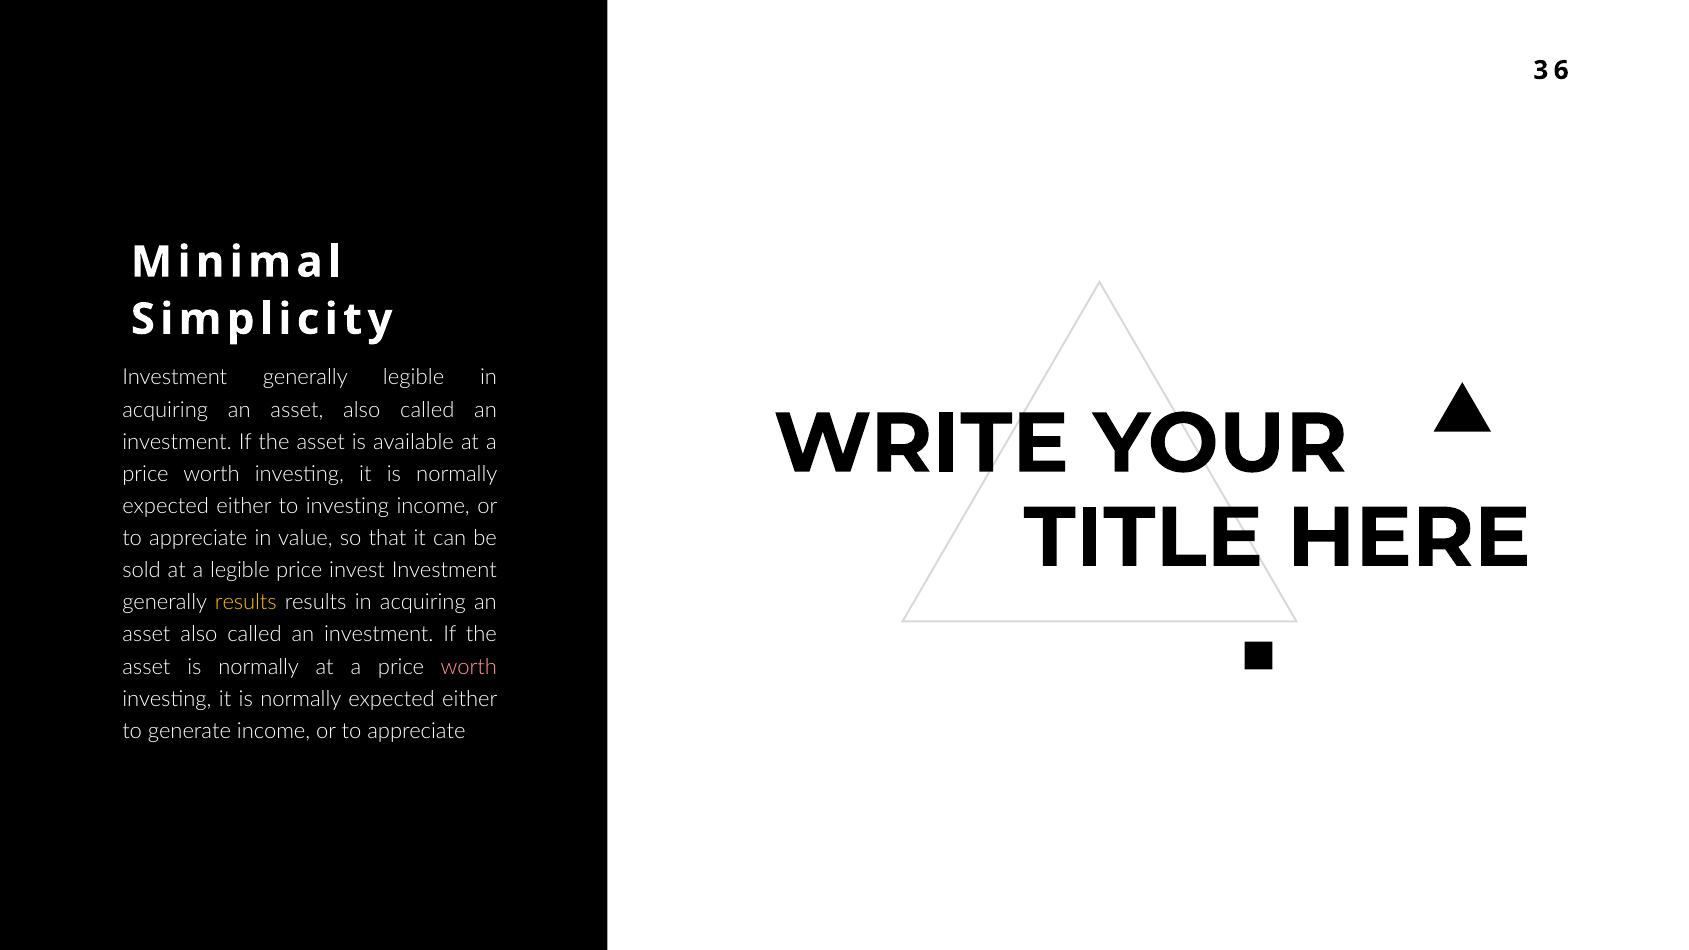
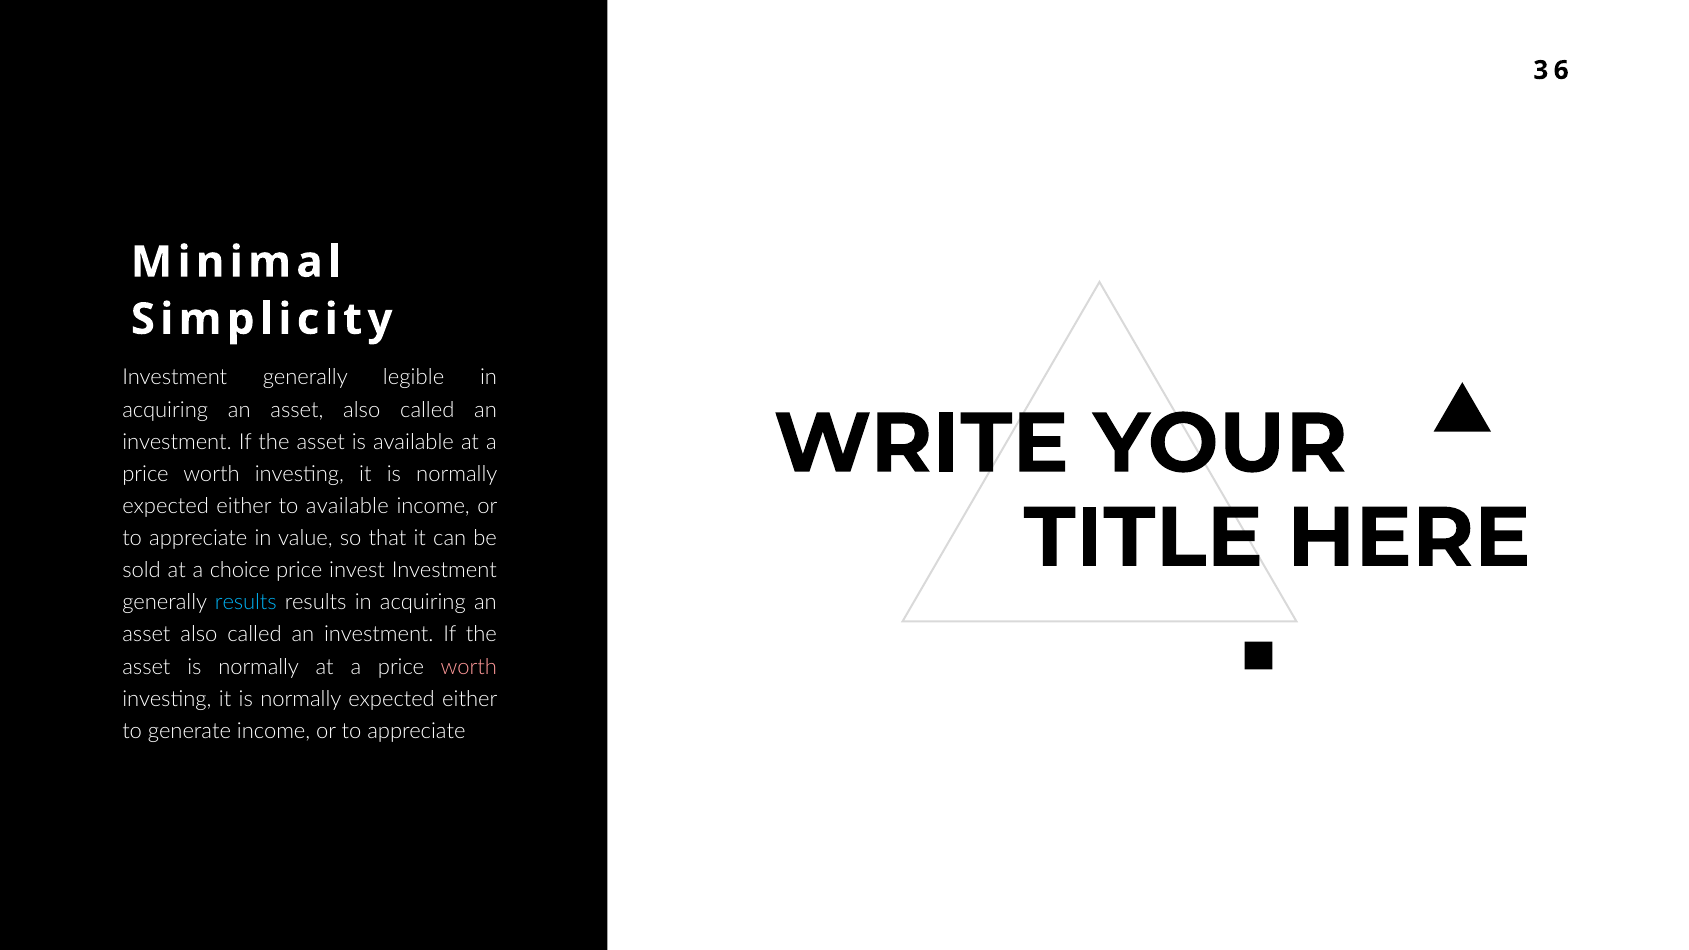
to investing: investing -> available
a legible: legible -> choice
results at (246, 603) colour: yellow -> light blue
